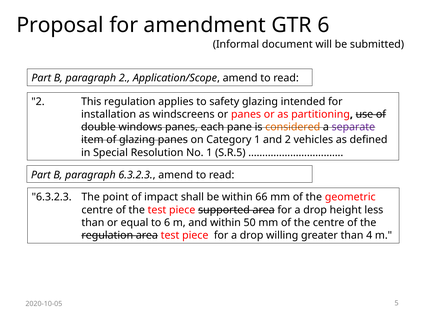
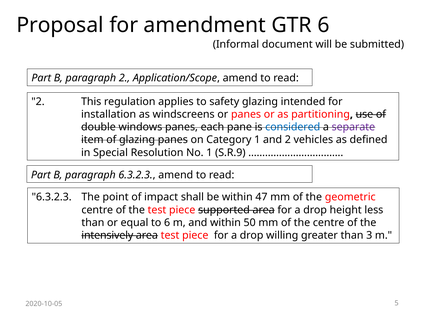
considered colour: orange -> blue
S.R.5: S.R.5 -> S.R.9
66: 66 -> 47
regulation at (107, 235): regulation -> intensively
4: 4 -> 3
